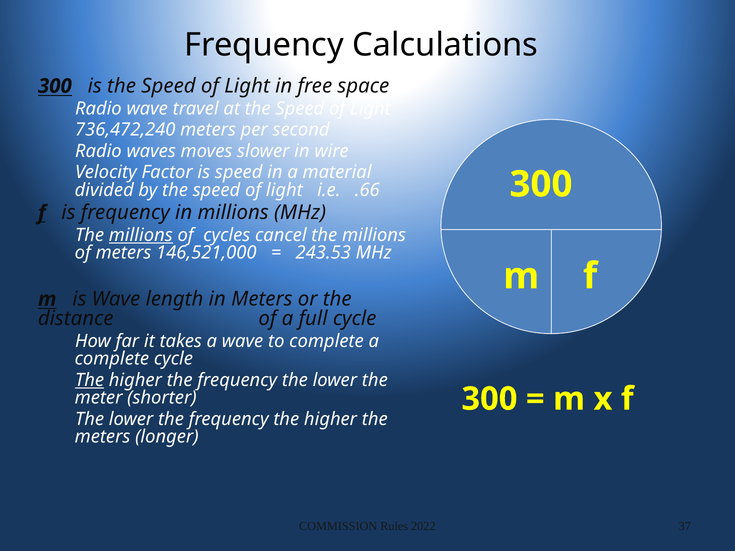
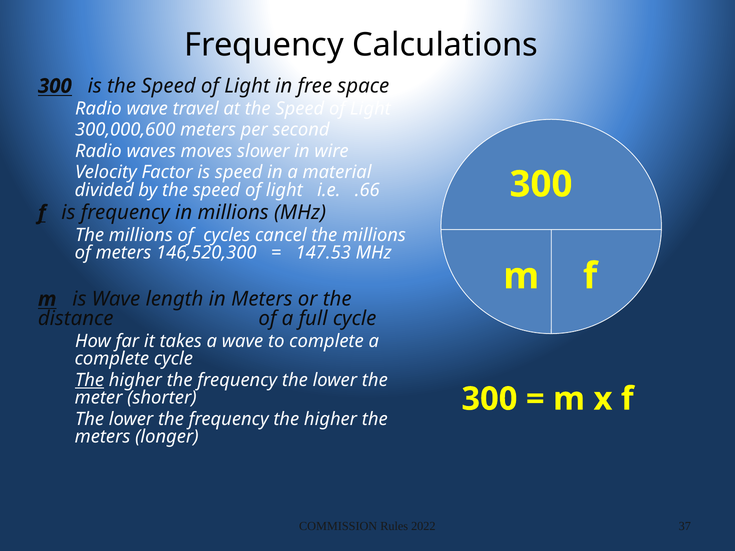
736,472,240: 736,472,240 -> 300,000,600
millions at (141, 235) underline: present -> none
146,521,000: 146,521,000 -> 146,520,300
243.53: 243.53 -> 147.53
